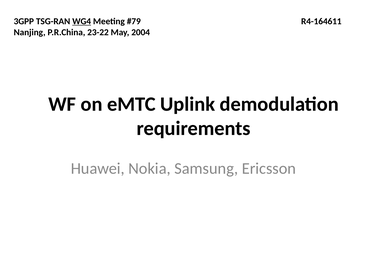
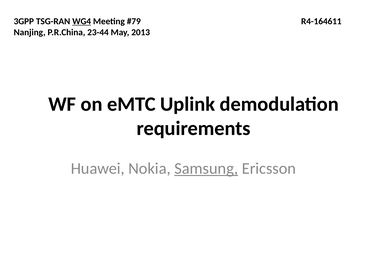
23-22: 23-22 -> 23-44
2004: 2004 -> 2013
Samsung underline: none -> present
